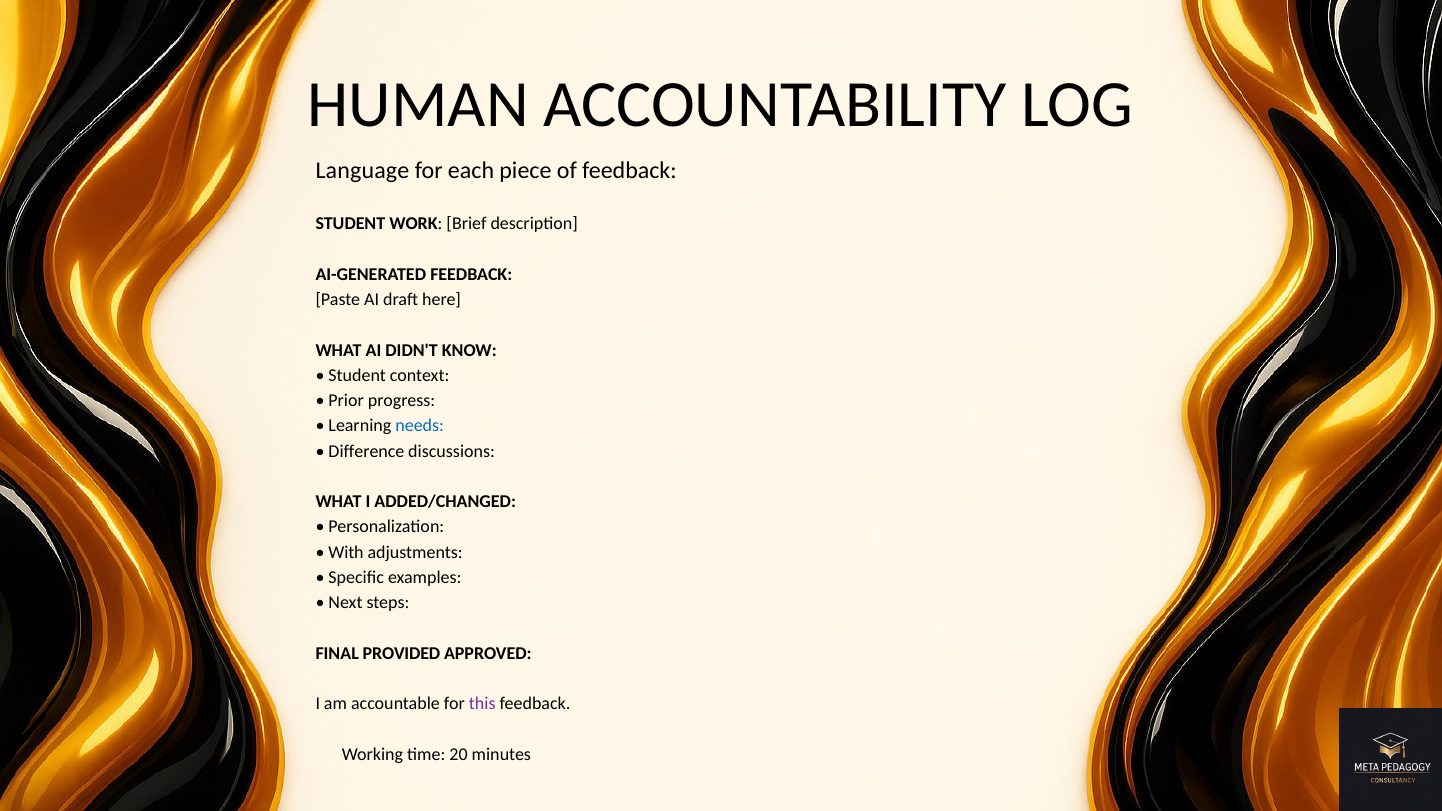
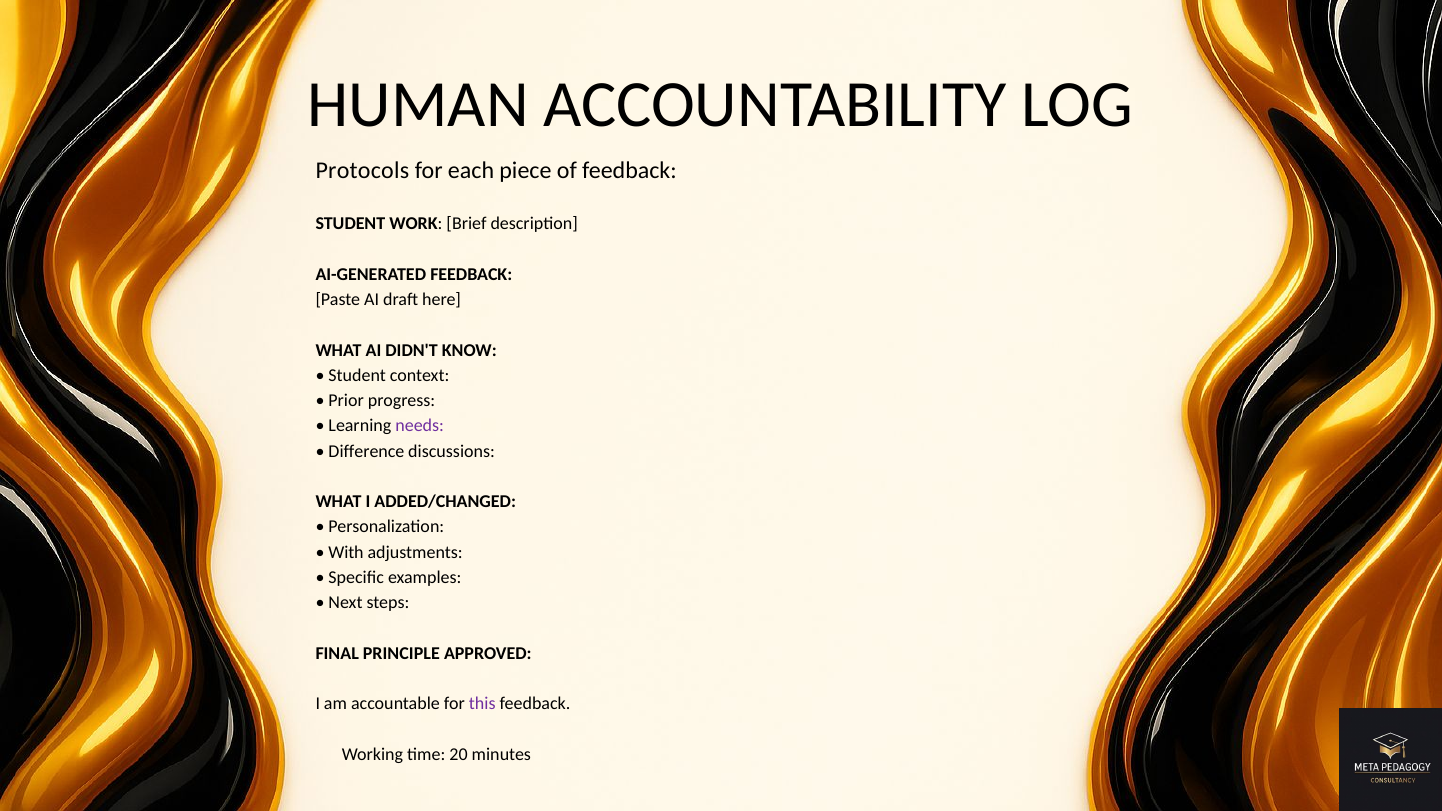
Language: Language -> Protocols
needs colour: blue -> purple
PROVIDED: PROVIDED -> PRINCIPLE
